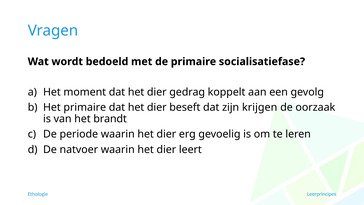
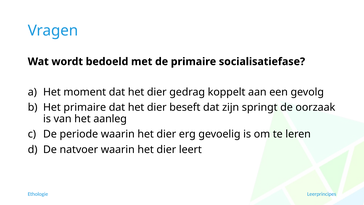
krijgen: krijgen -> springt
brandt: brandt -> aanleg
